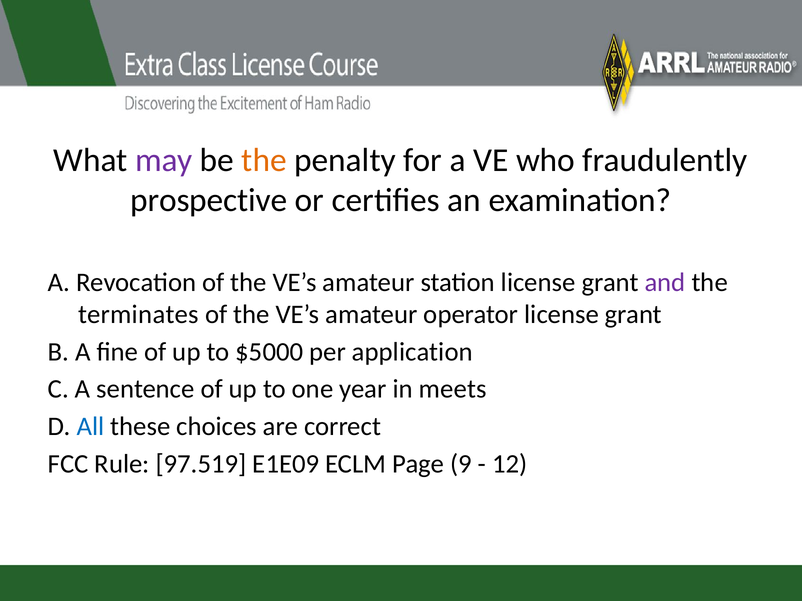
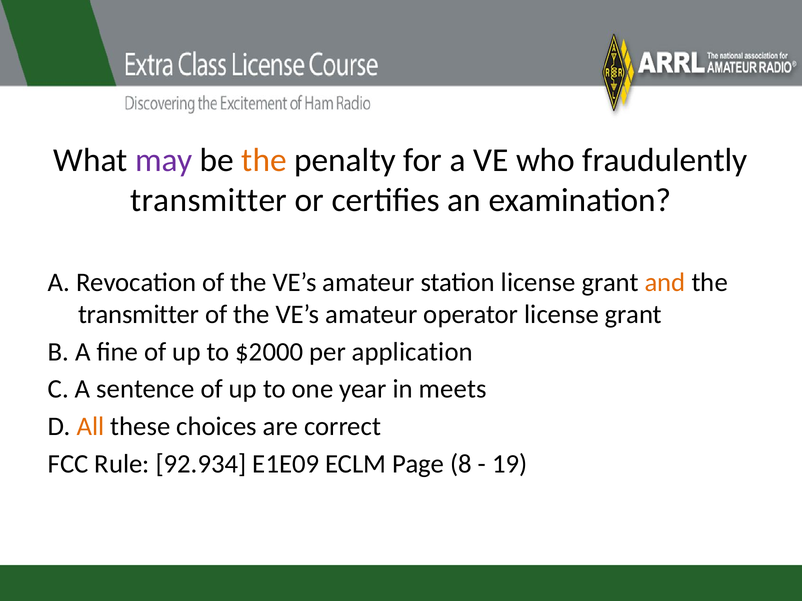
prospective at (209, 200): prospective -> transmitter
and colour: purple -> orange
terminates at (138, 315): terminates -> transmitter
$5000: $5000 -> $2000
All colour: blue -> orange
97.519: 97.519 -> 92.934
9: 9 -> 8
12: 12 -> 19
